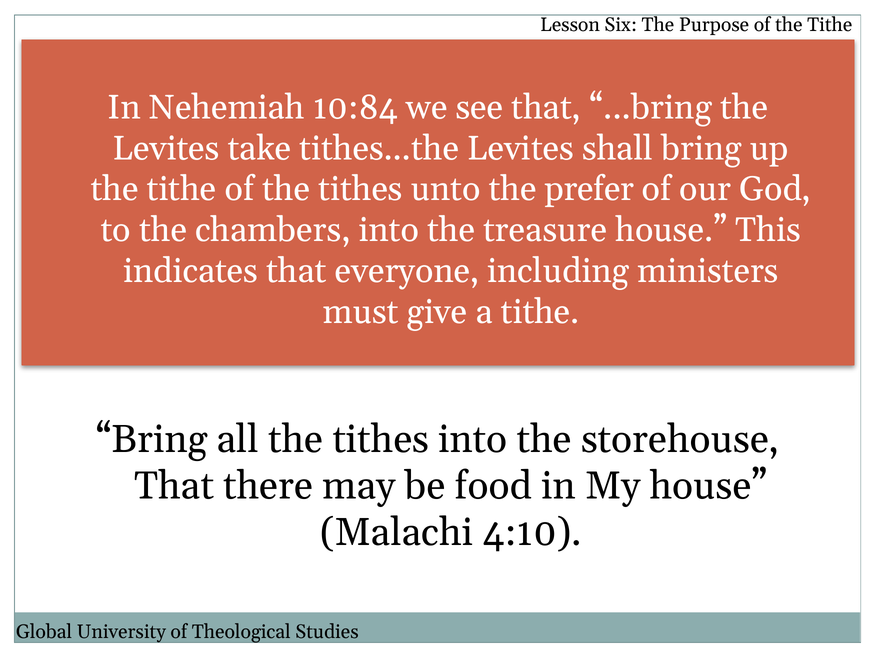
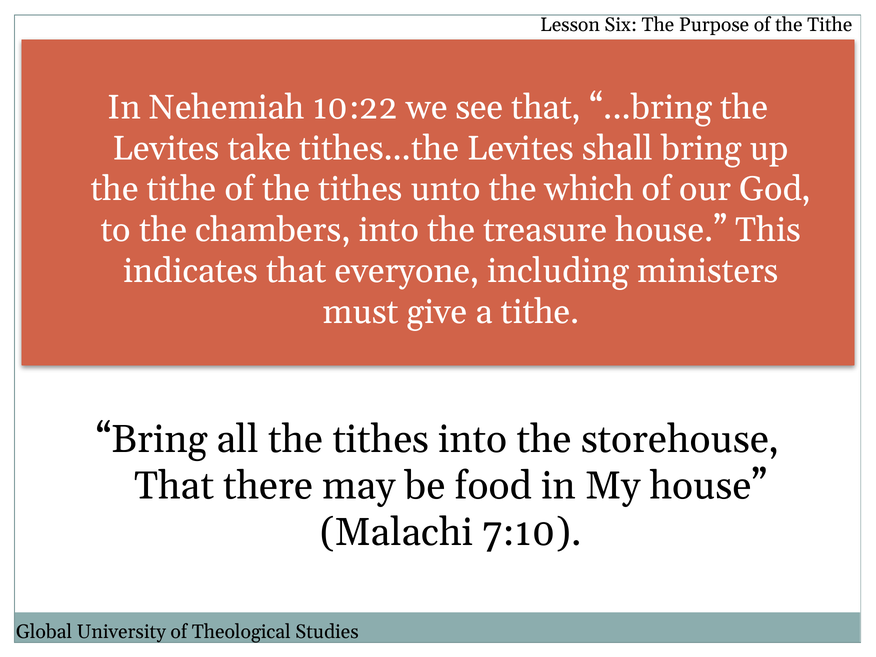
10:84: 10:84 -> 10:22
prefer: prefer -> which
4:10: 4:10 -> 7:10
